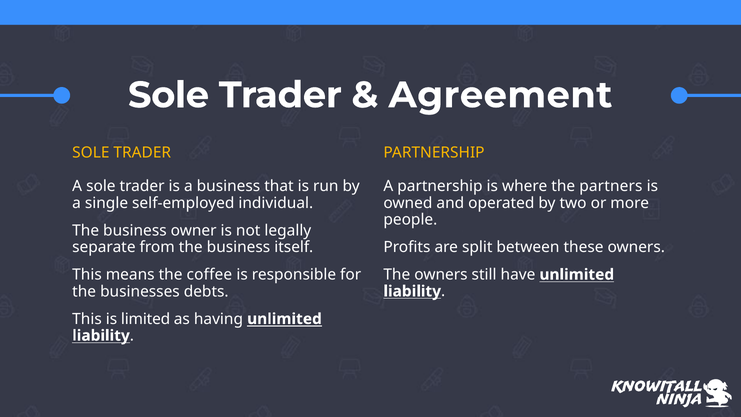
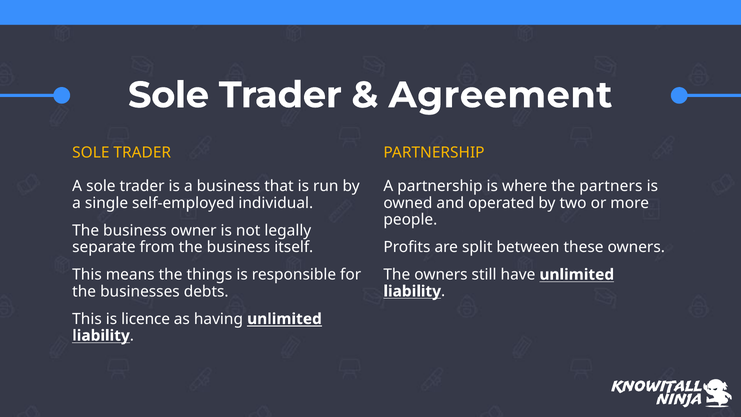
coffee: coffee -> things
limited: limited -> licence
